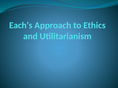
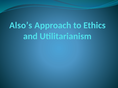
Each’s: Each’s -> Also’s
